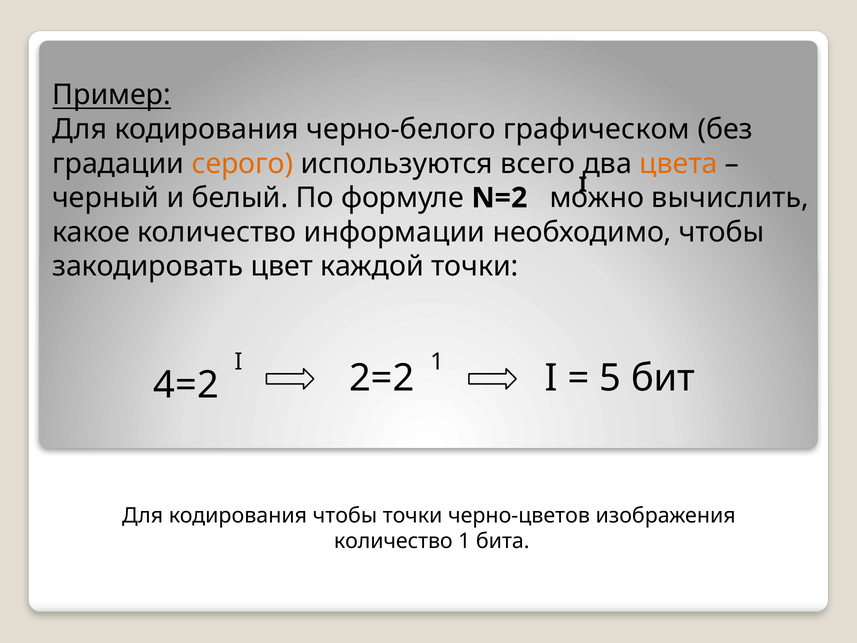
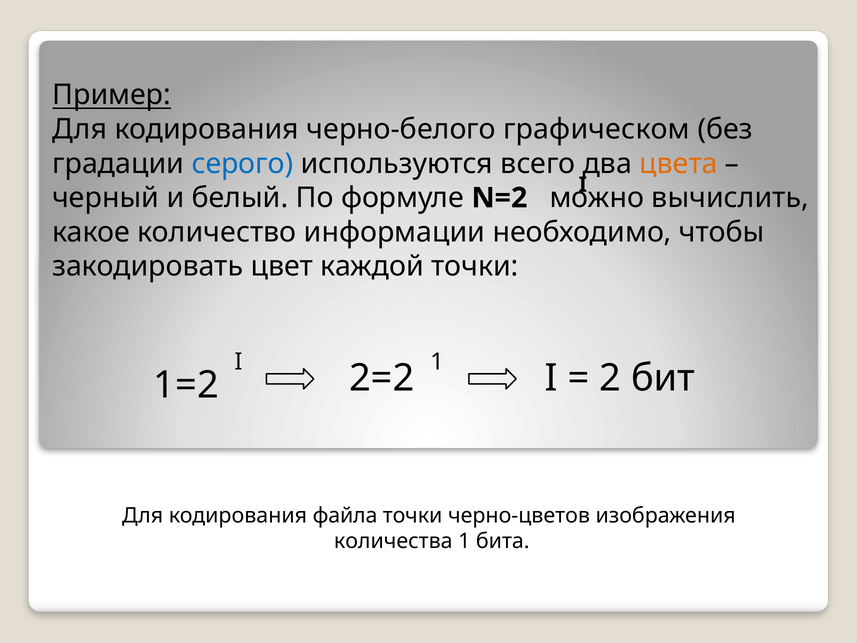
серого colour: orange -> blue
5: 5 -> 2
4=2: 4=2 -> 1=2
кодирования чтобы: чтобы -> файла
количество at (393, 541): количество -> количества
